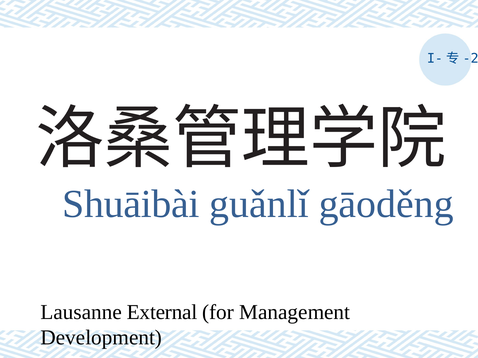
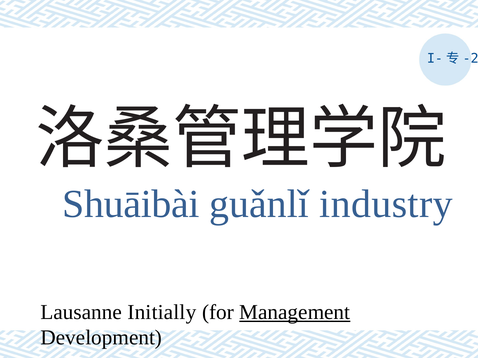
gāoděng: gāoděng -> industry
External: External -> Initially
Management underline: none -> present
